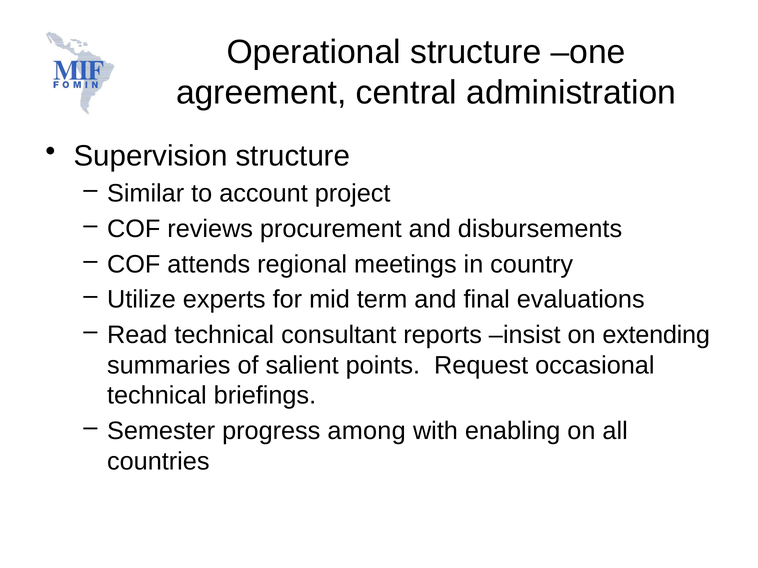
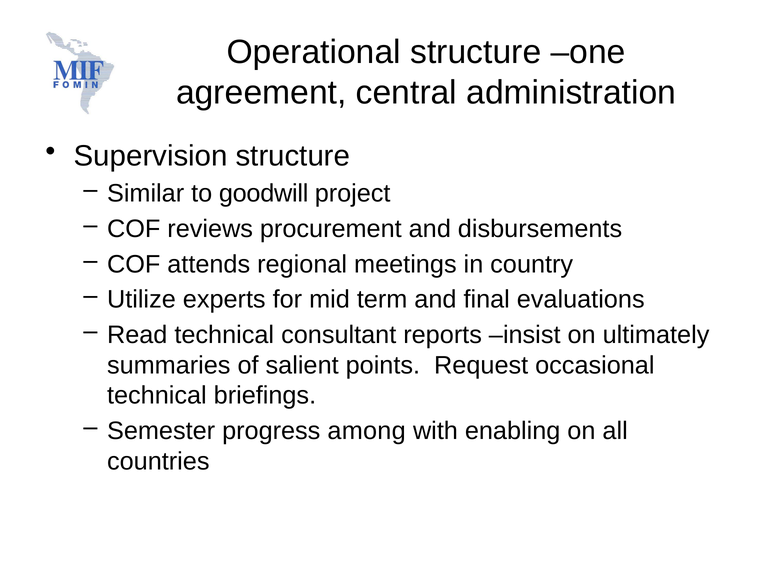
account: account -> goodwill
extending: extending -> ultimately
